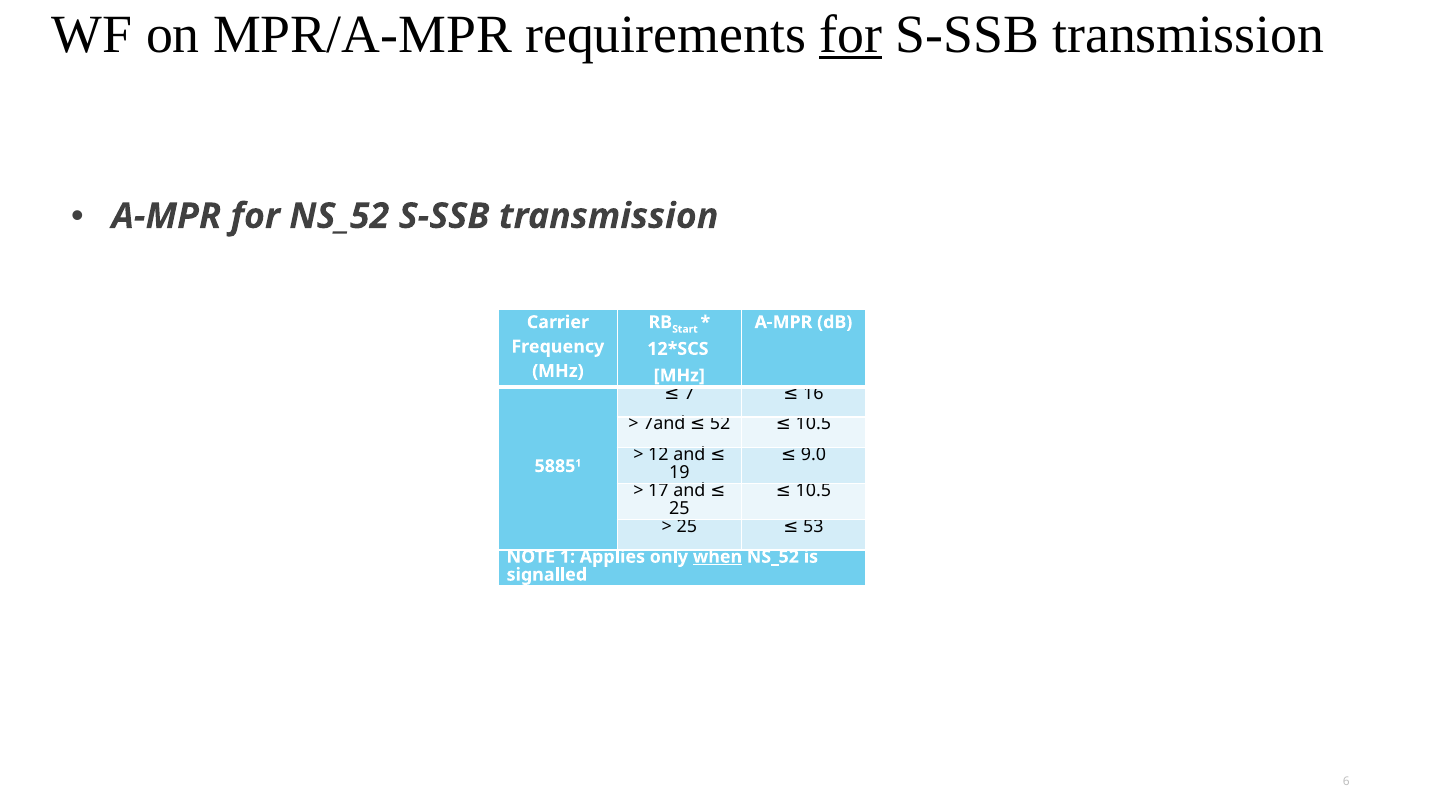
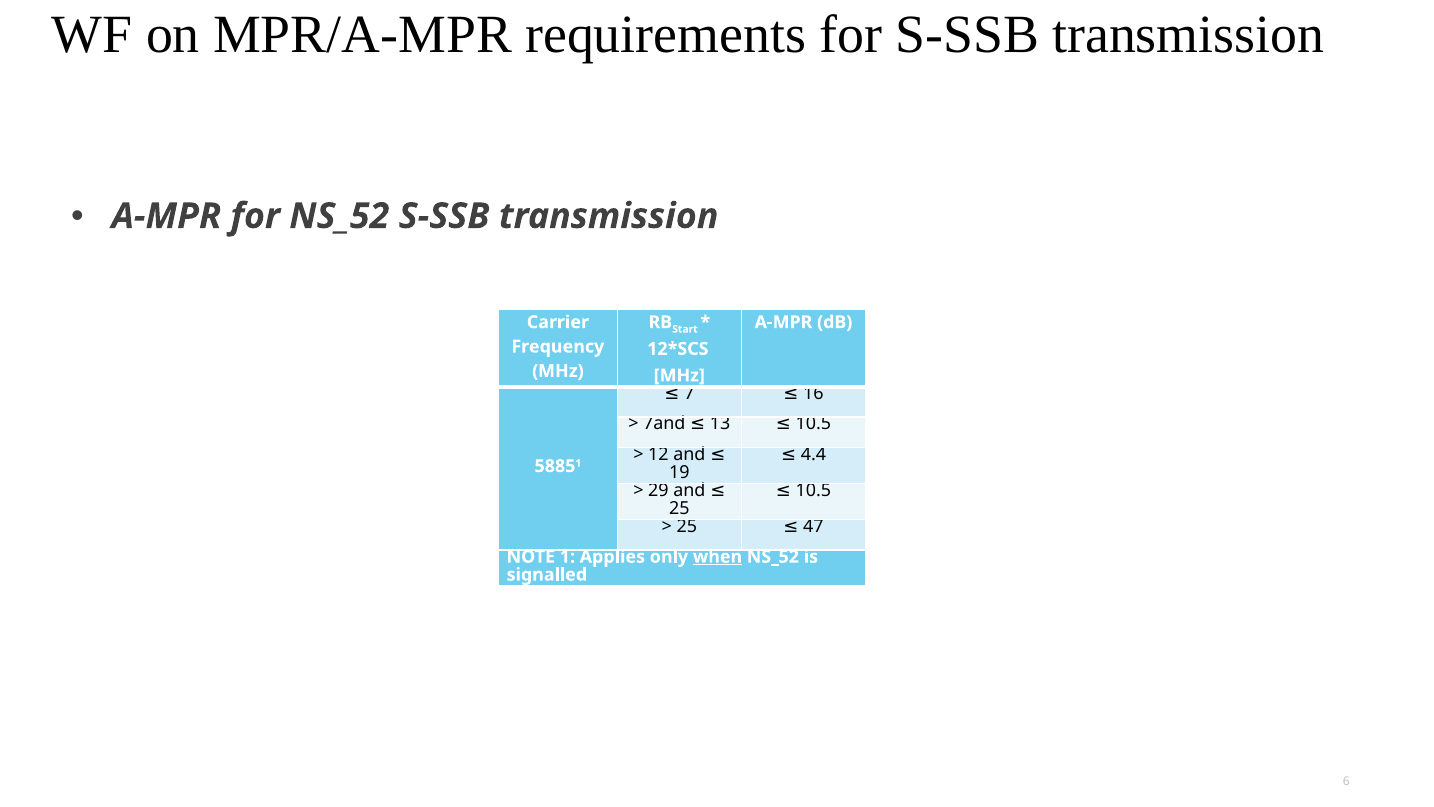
for at (851, 34) underline: present -> none
52: 52 -> 13
9.0: 9.0 -> 4.4
17: 17 -> 29
53: 53 -> 47
